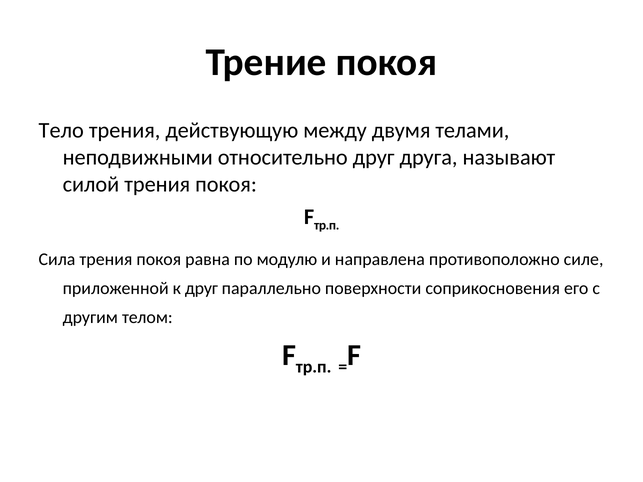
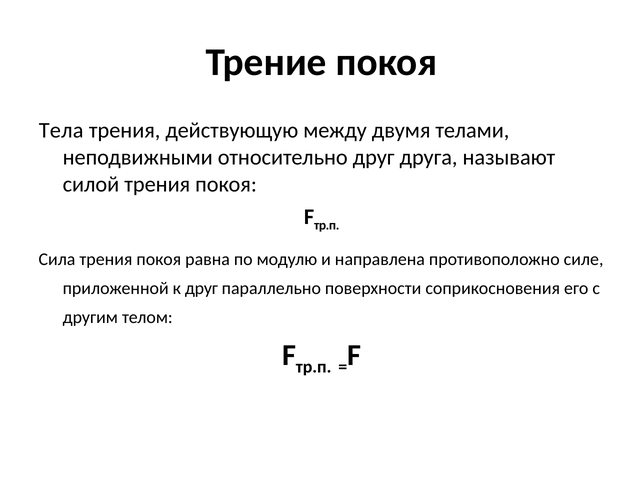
Тело: Тело -> Тела
